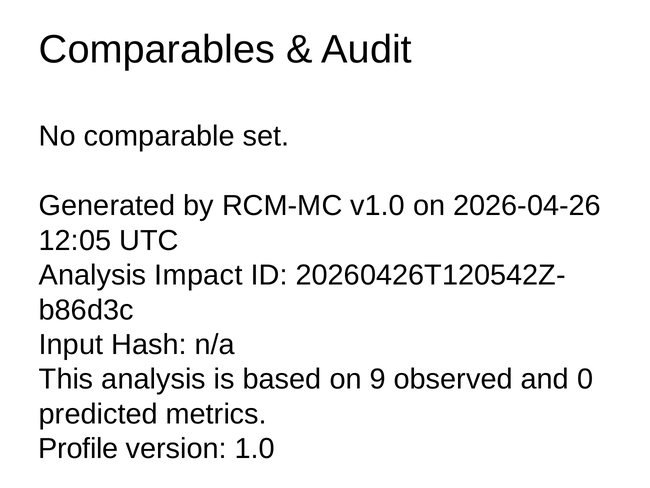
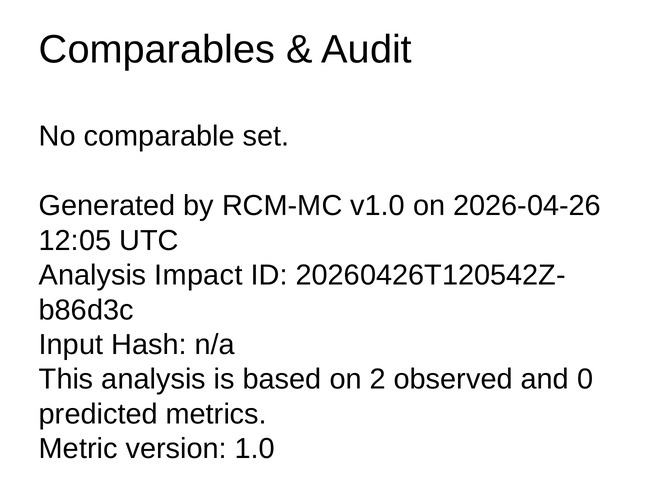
9: 9 -> 2
Profile: Profile -> Metric
